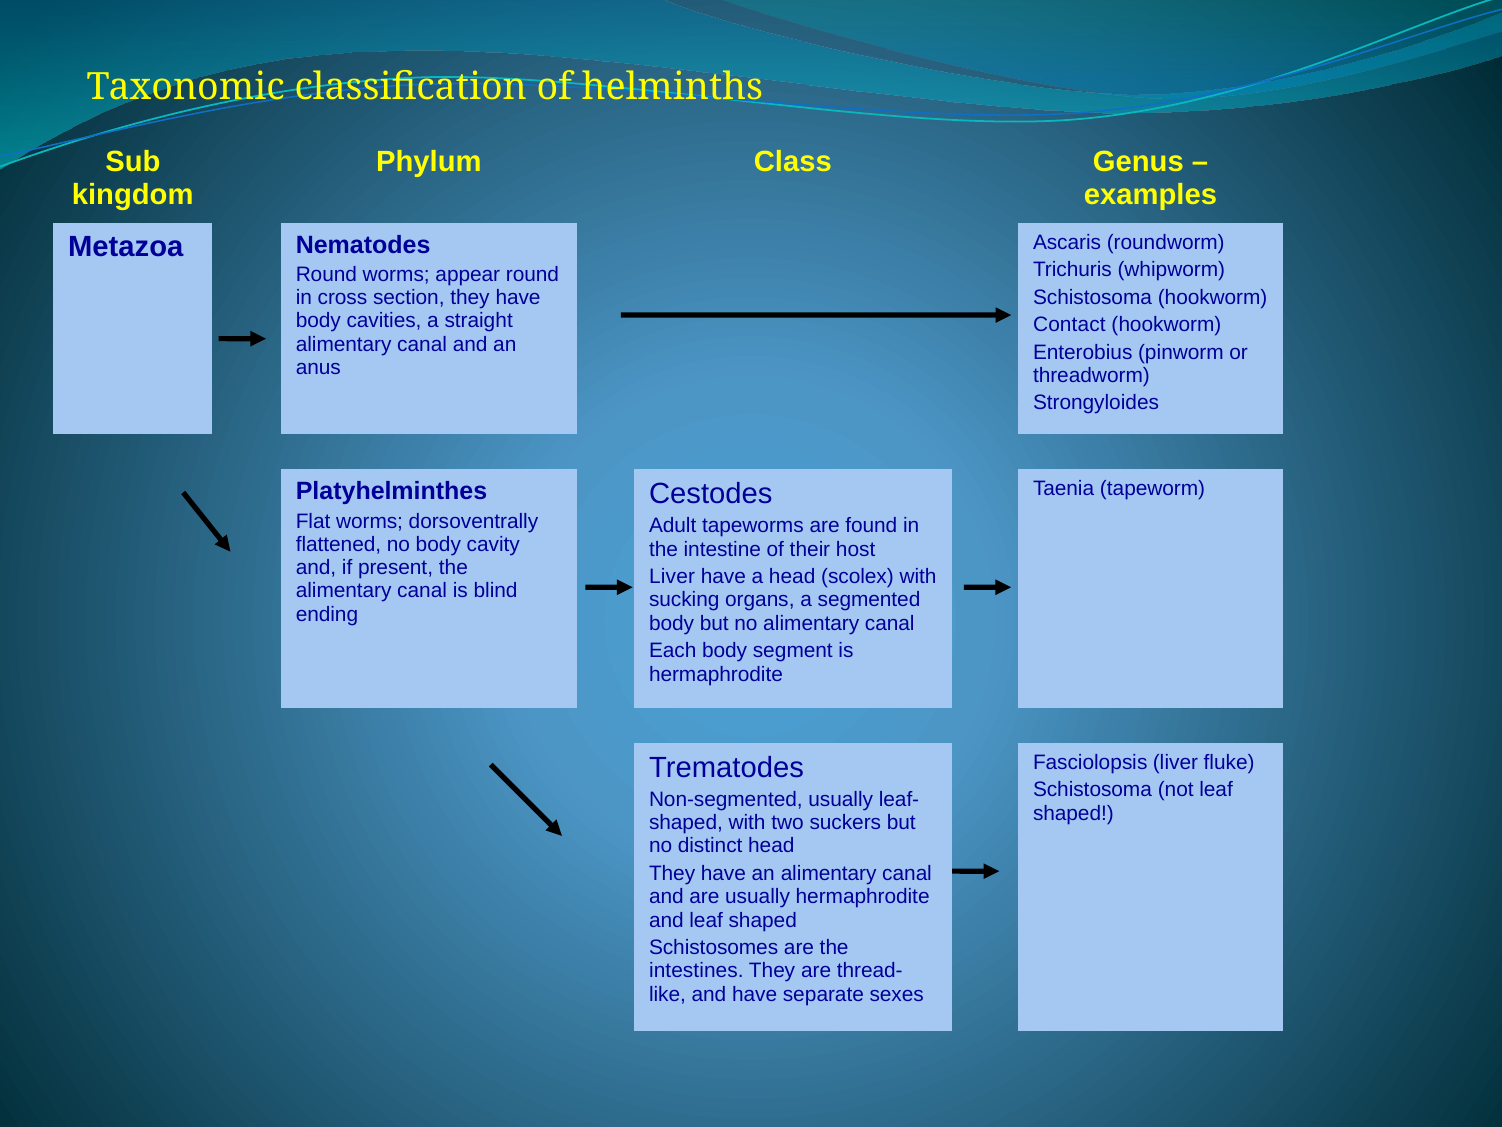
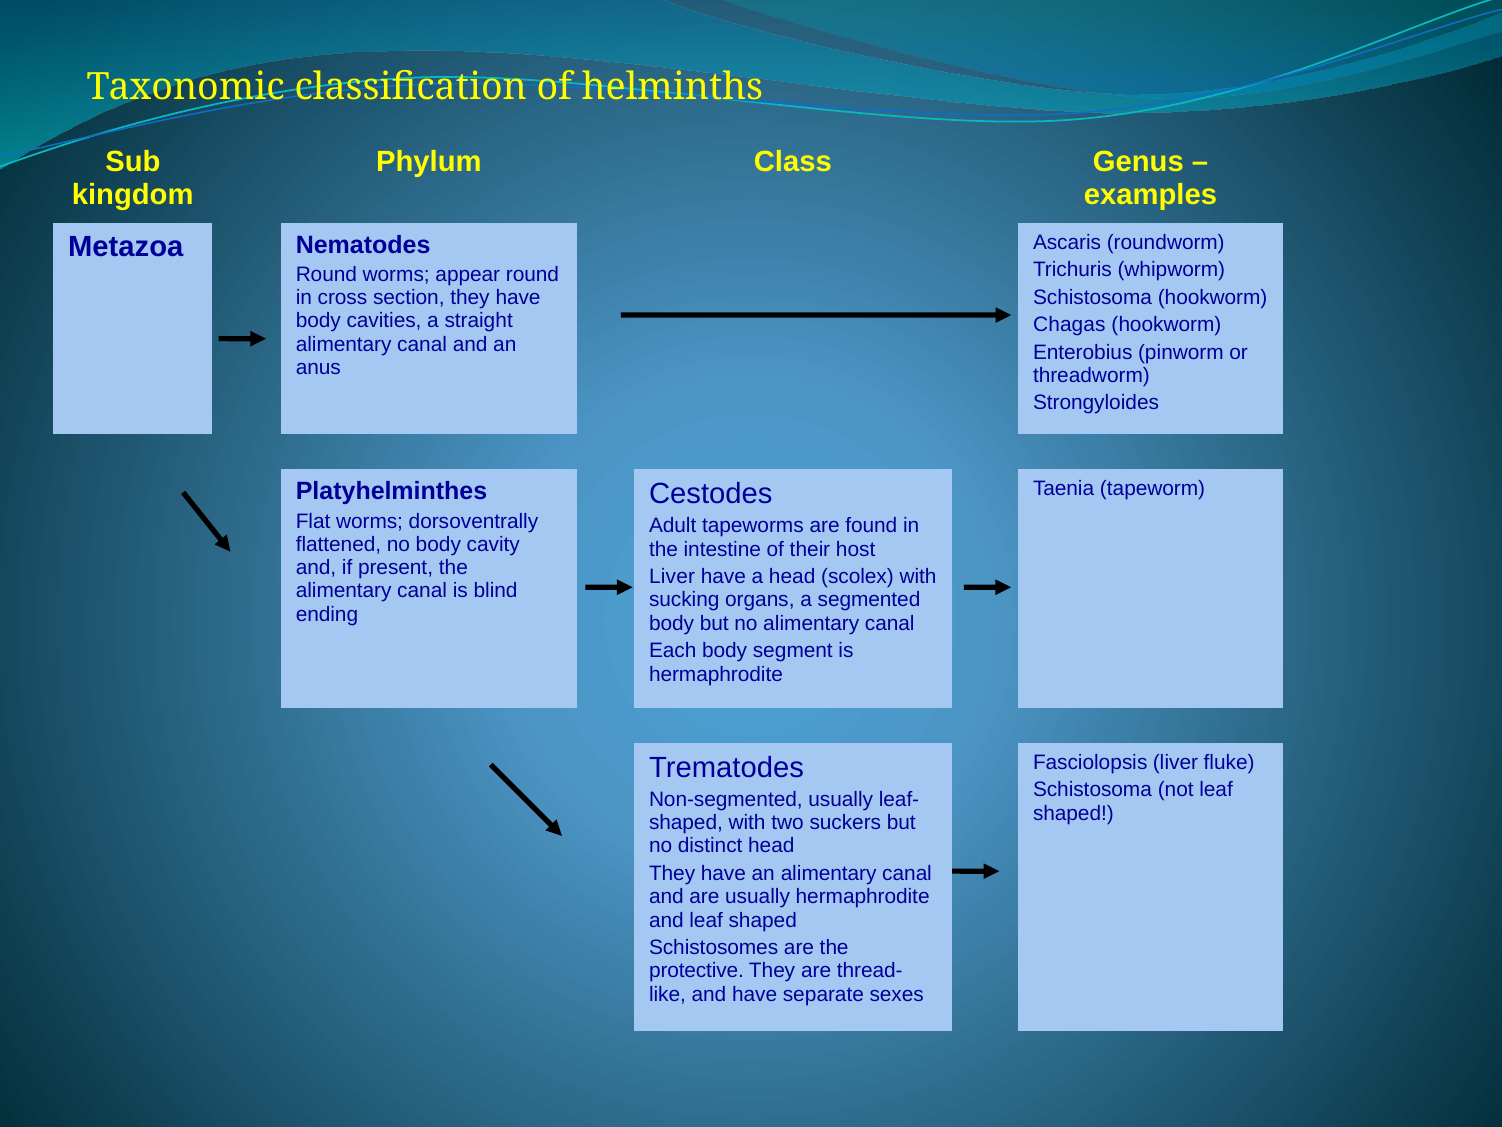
Contact: Contact -> Chagas
intestines: intestines -> protective
